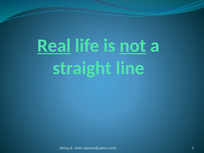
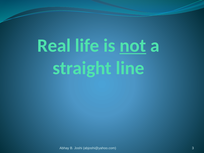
Real underline: present -> none
